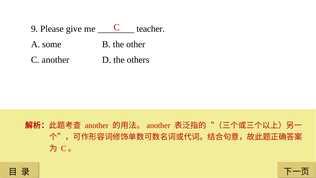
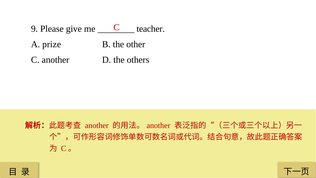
some: some -> prize
